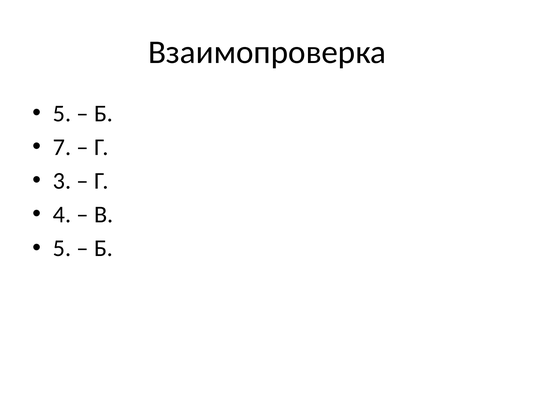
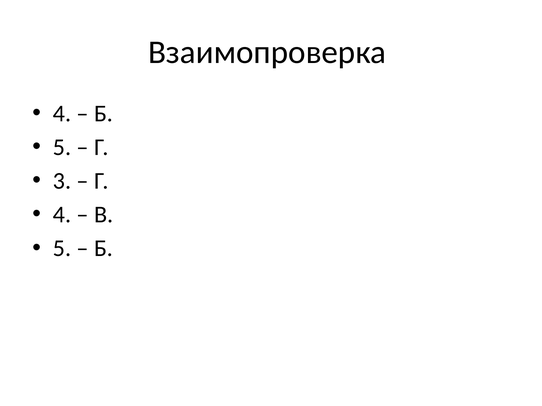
5 at (62, 114): 5 -> 4
7 at (62, 147): 7 -> 5
